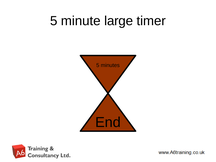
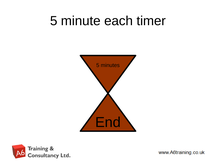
large: large -> each
